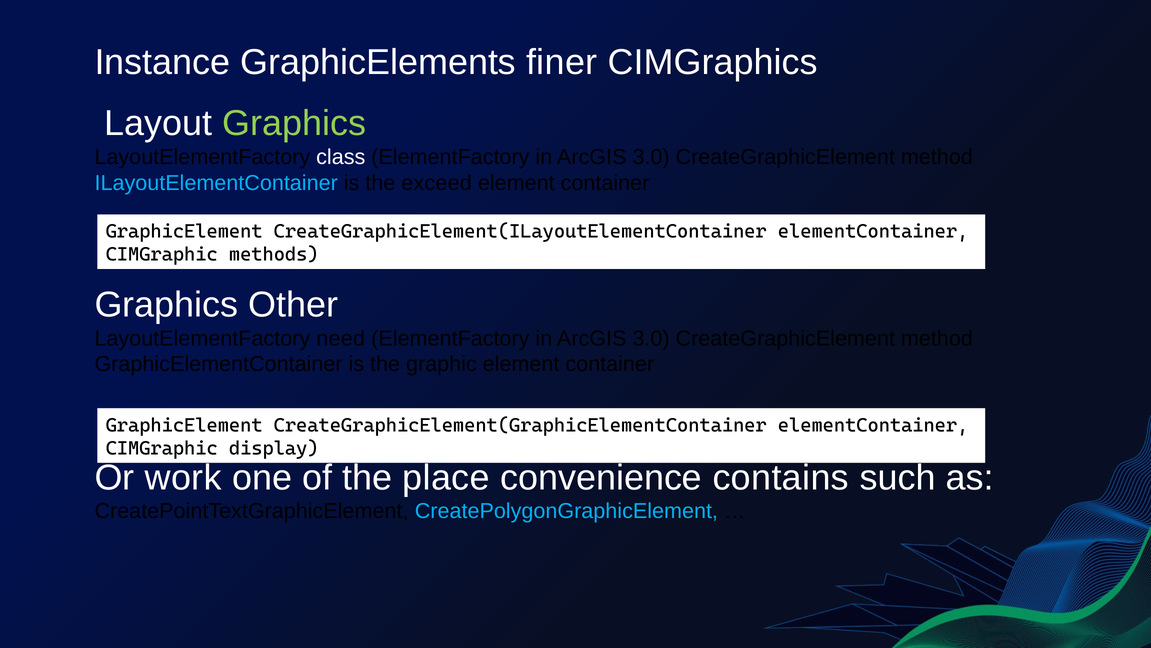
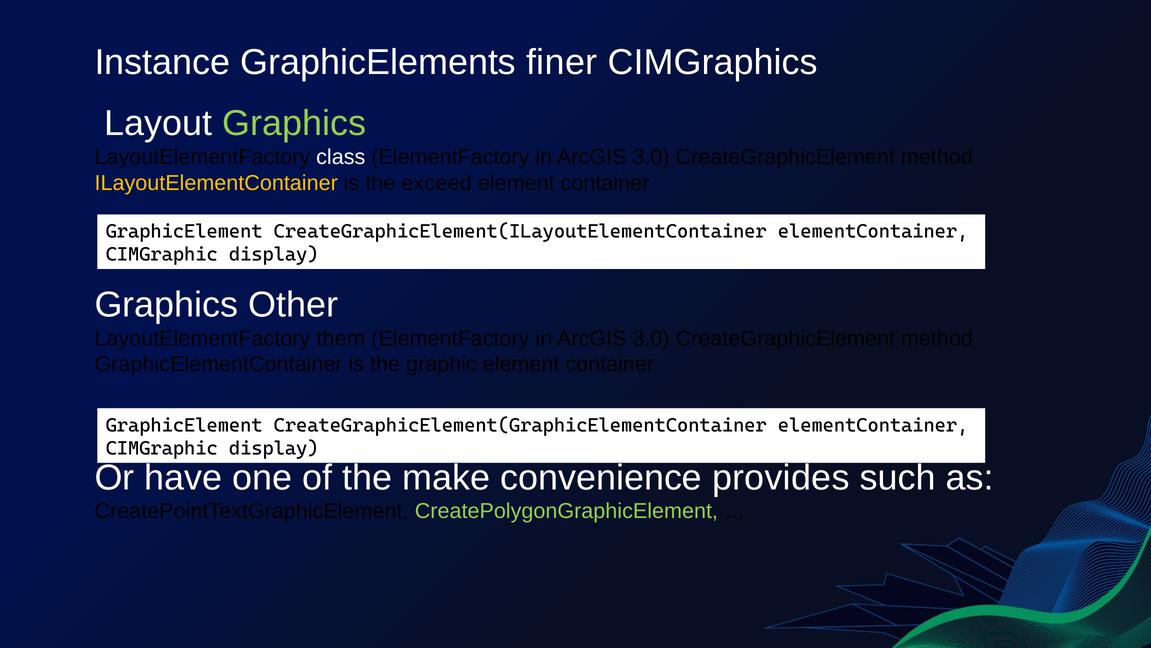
ILayoutElementContainer colour: light blue -> yellow
methods at (274, 254): methods -> display
need: need -> them
work: work -> have
place: place -> make
contains: contains -> provides
CreatePolygonGraphicElement colour: light blue -> light green
